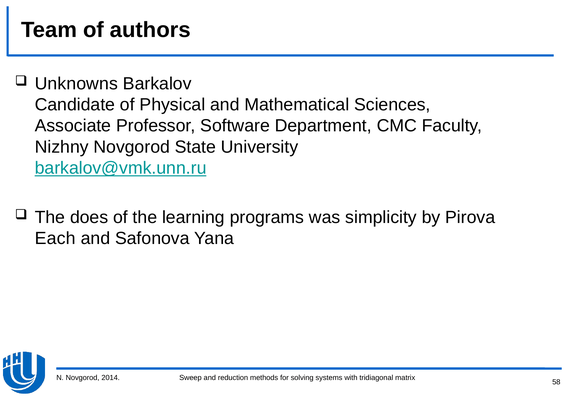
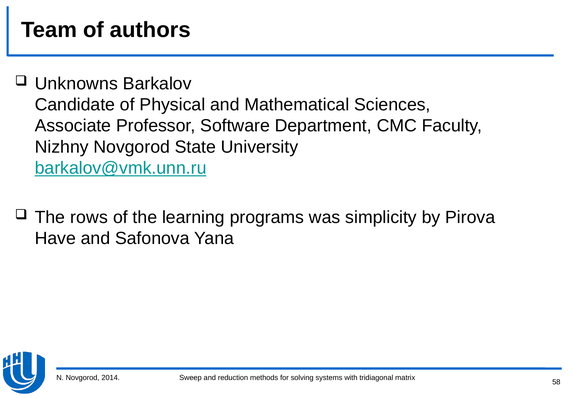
does: does -> rows
Each: Each -> Have
